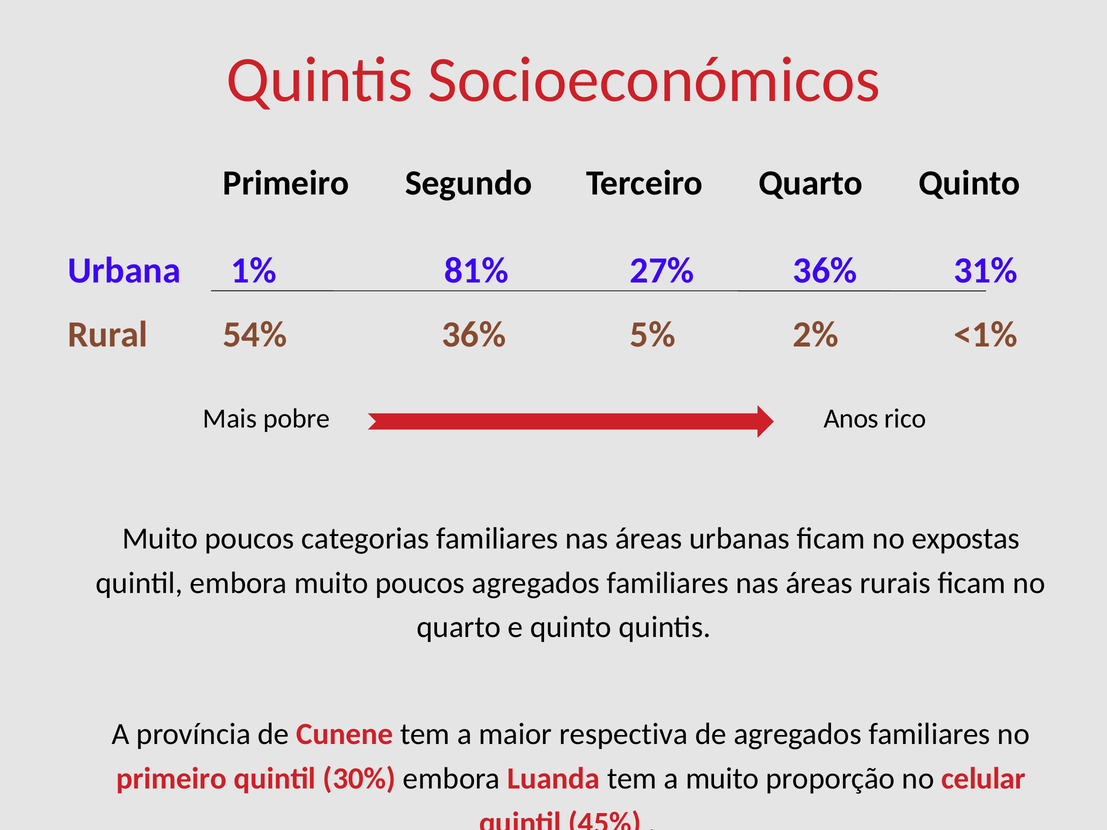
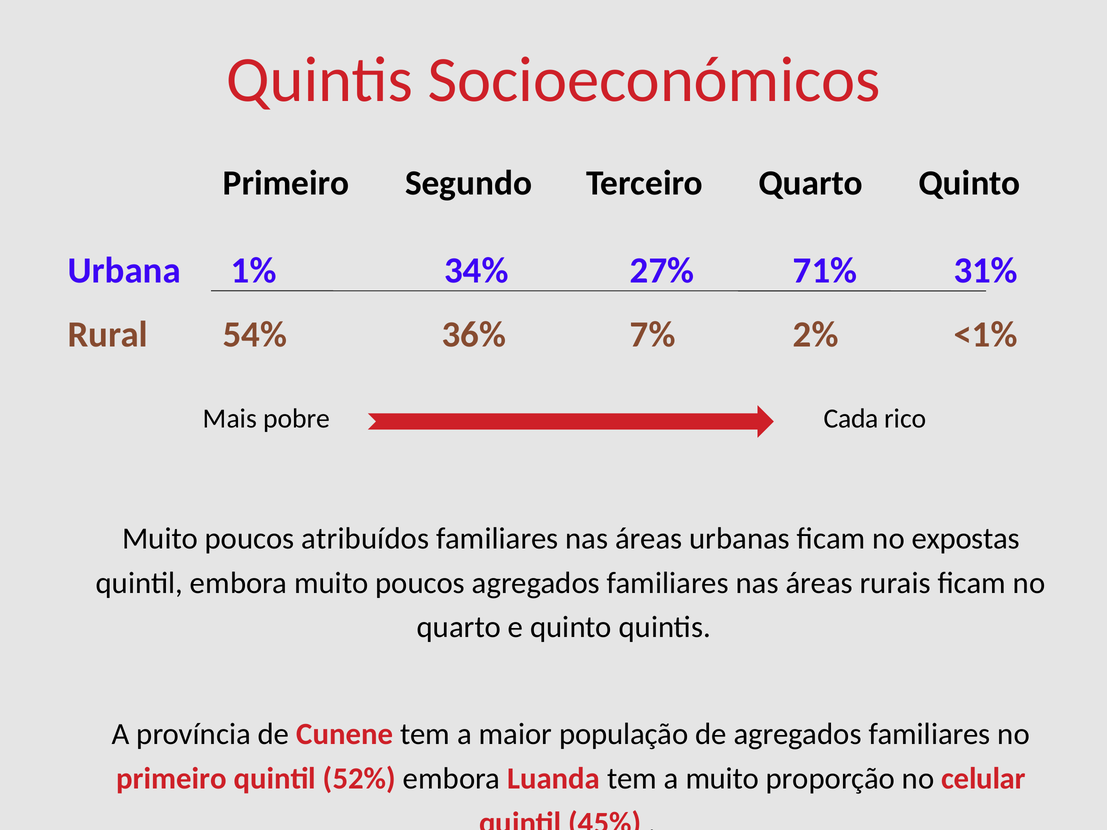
81%: 81% -> 34%
27% 36%: 36% -> 71%
5%: 5% -> 7%
Anos: Anos -> Cada
categorias: categorias -> atribuídos
respectiva: respectiva -> população
30%: 30% -> 52%
